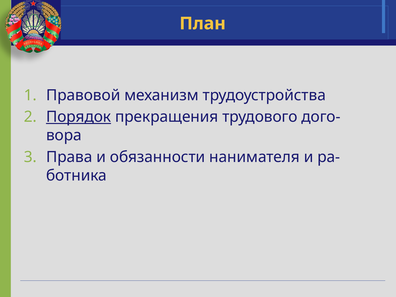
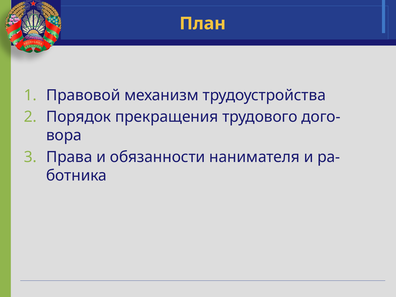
Порядок underline: present -> none
